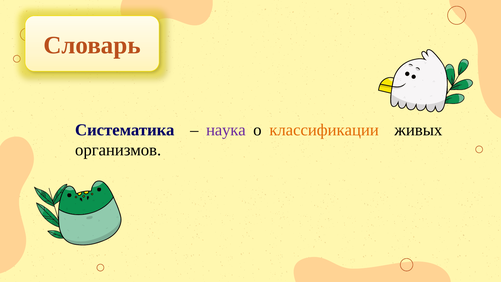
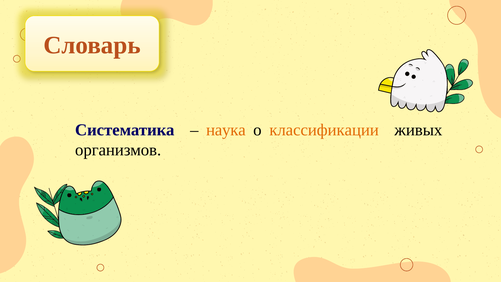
наука colour: purple -> orange
